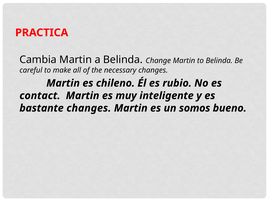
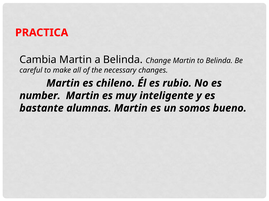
contact: contact -> number
bastante changes: changes -> alumnas
